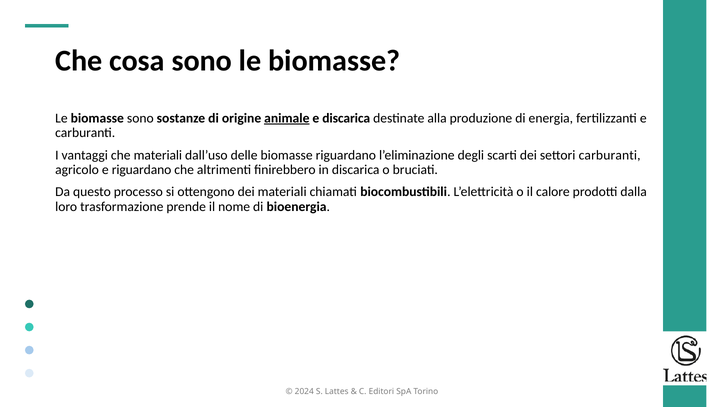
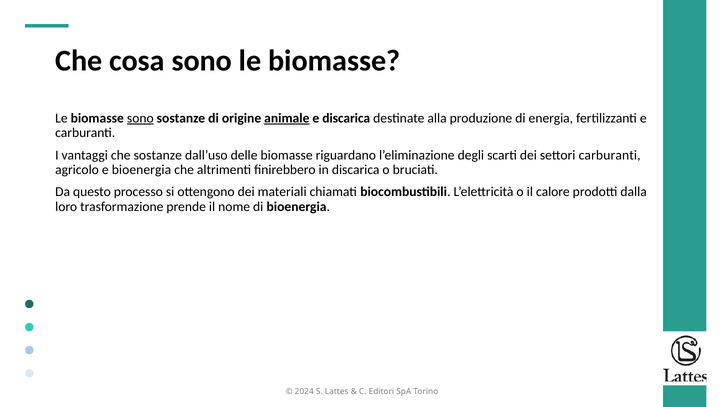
sono at (140, 118) underline: none -> present
che materiali: materiali -> sostanze
e riguardano: riguardano -> bioenergia
